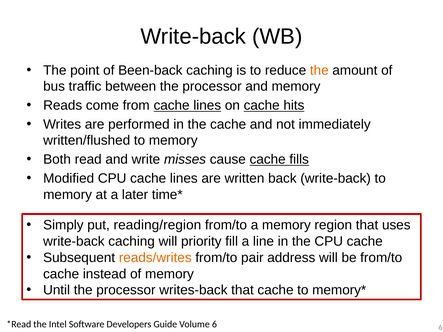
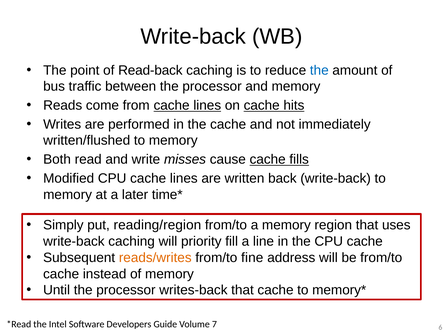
Been-back: Been-back -> Read-back
the at (319, 70) colour: orange -> blue
pair: pair -> fine
Volume 6: 6 -> 7
